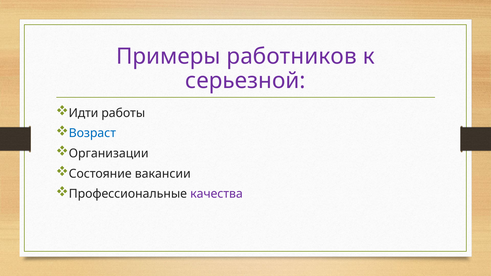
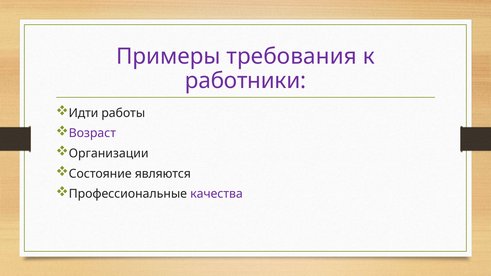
работников: работников -> требования
серьезной: серьезной -> работники
Возраст colour: blue -> purple
вакансии: вакансии -> являются
